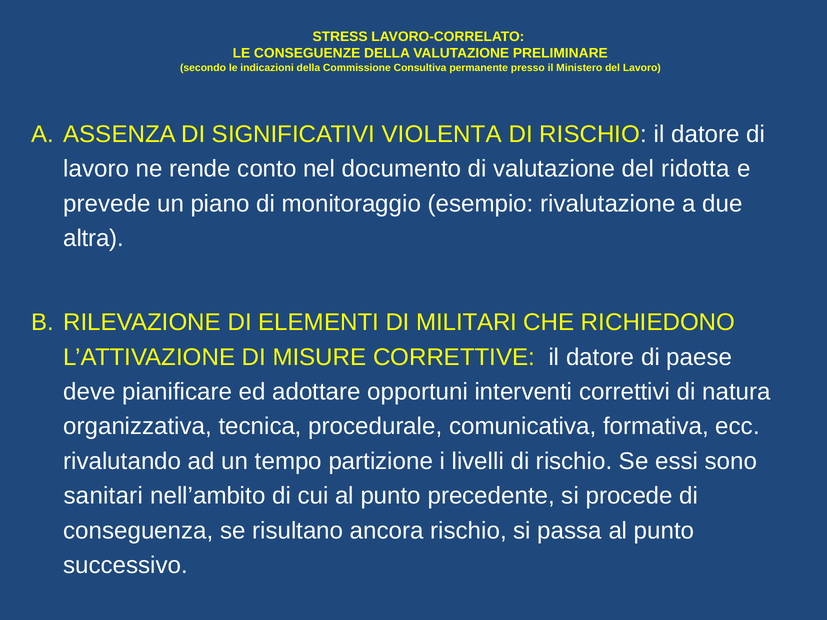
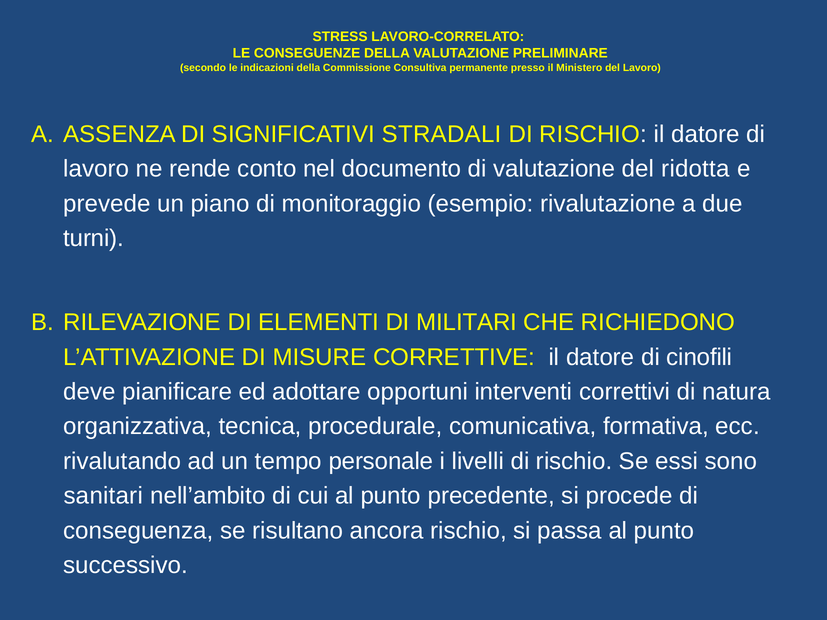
VIOLENTA: VIOLENTA -> STRADALI
altra: altra -> turni
paese: paese -> cinofili
partizione: partizione -> personale
